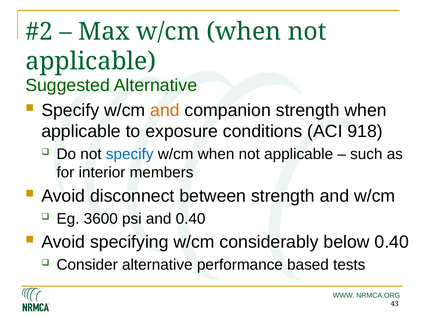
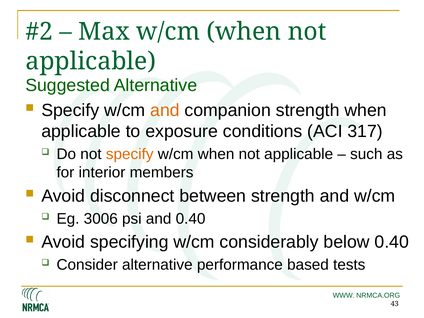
918: 918 -> 317
specify at (130, 154) colour: blue -> orange
3600: 3600 -> 3006
